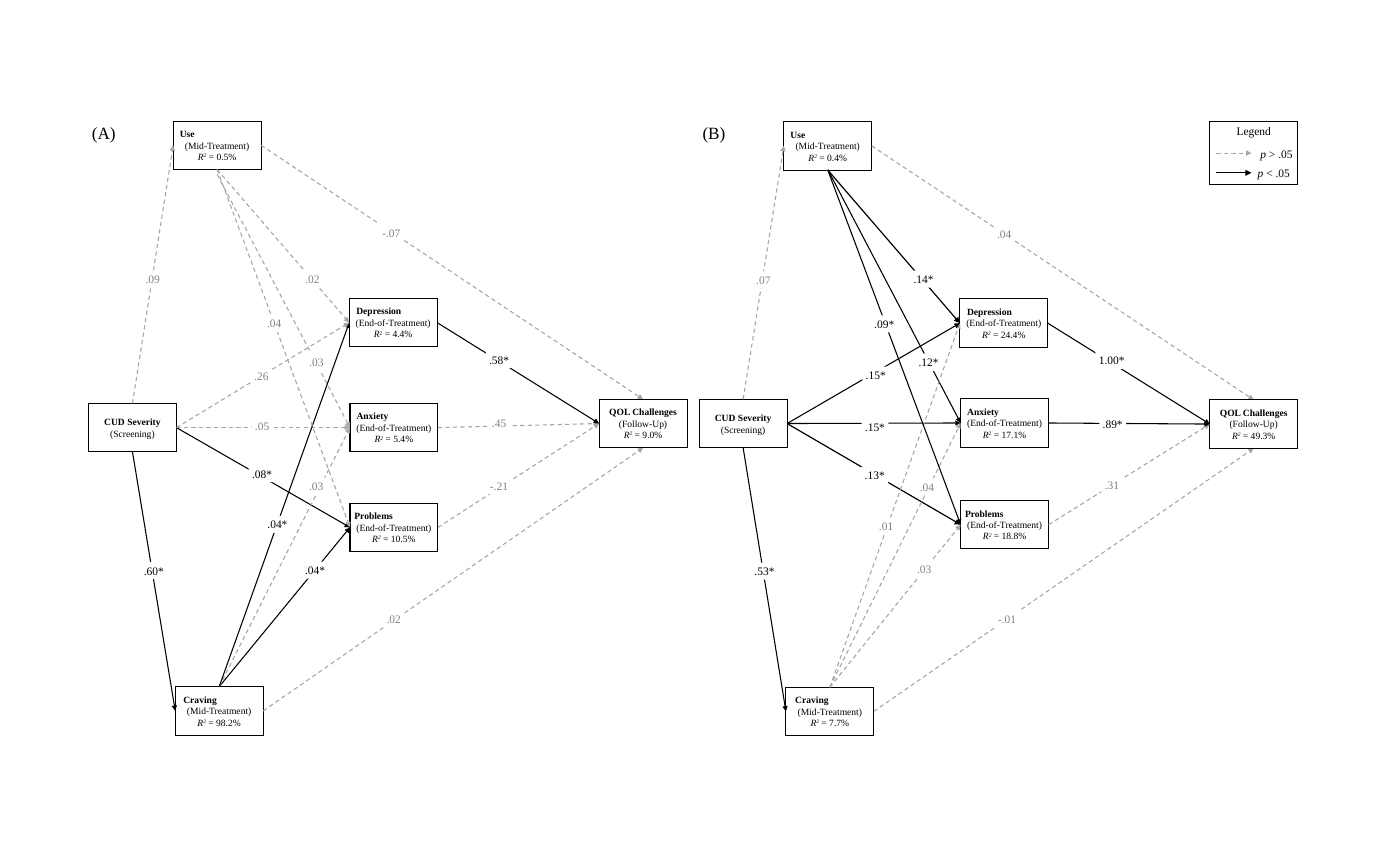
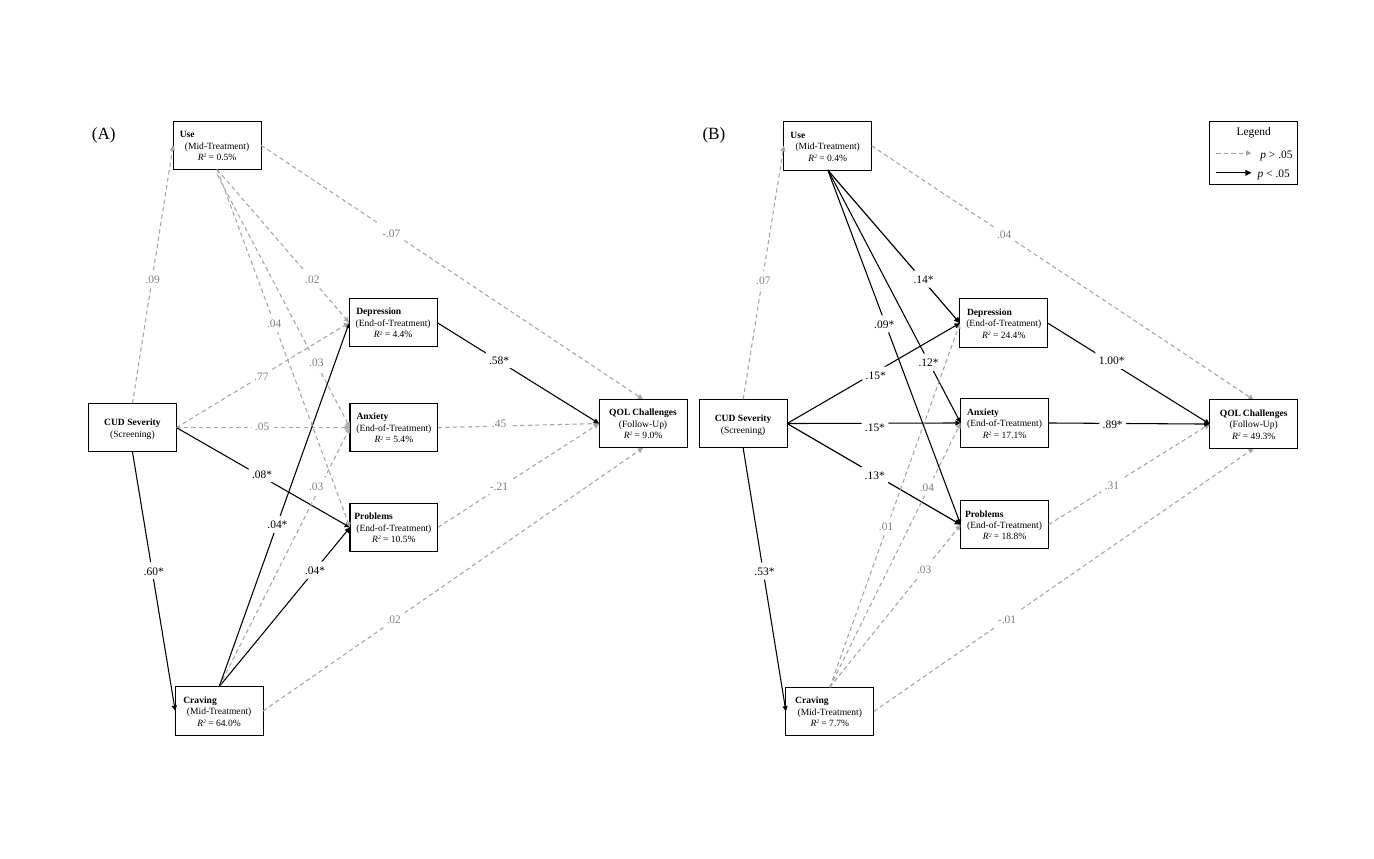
.26: .26 -> .77
98.2%: 98.2% -> 64.0%
